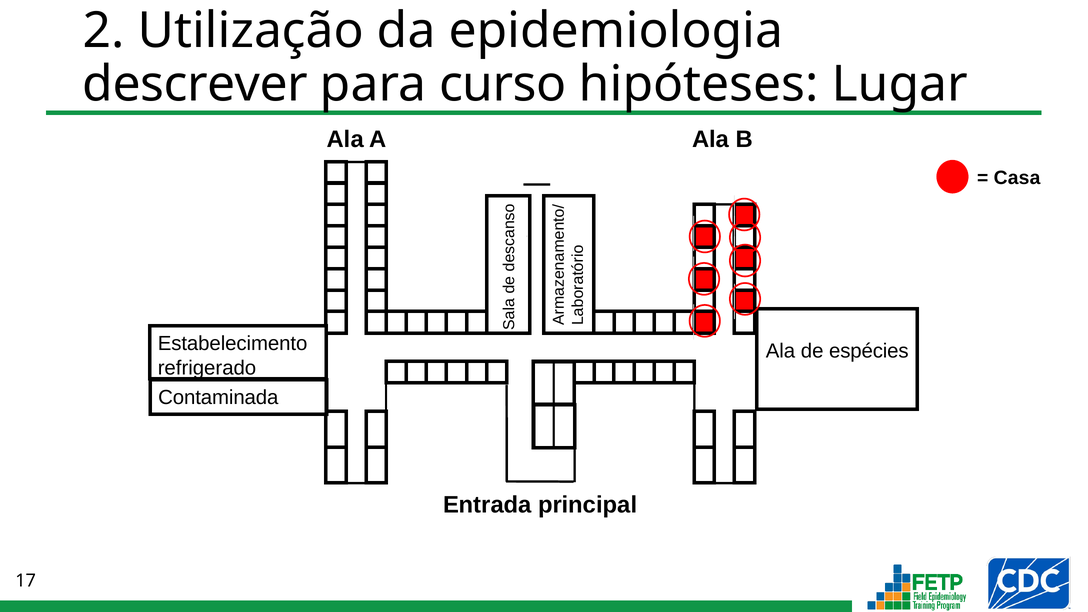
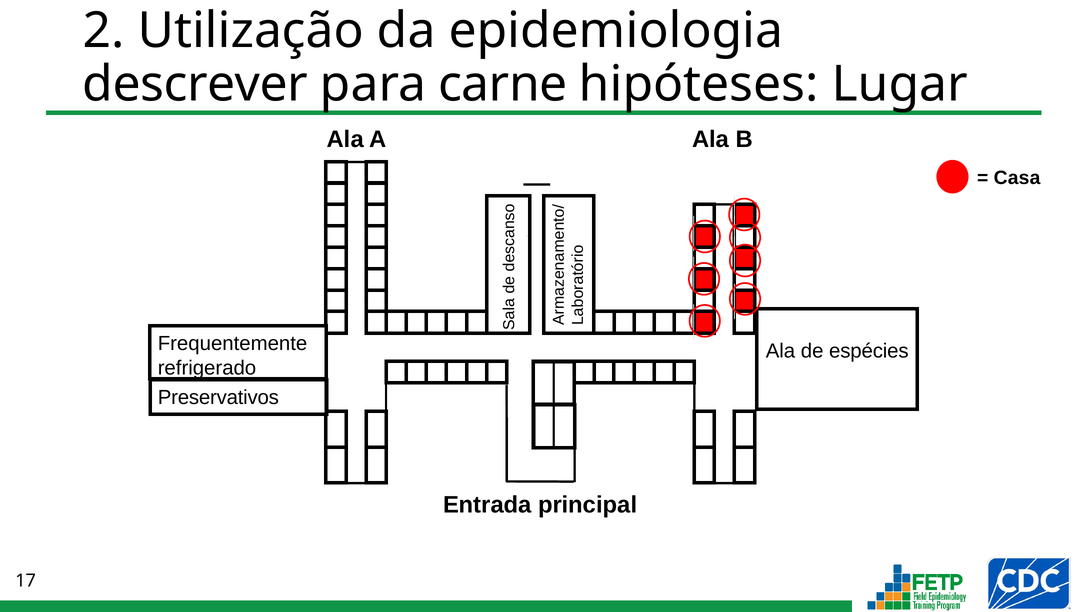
curso: curso -> carne
Estabelecimento: Estabelecimento -> Frequentemente
Contaminada: Contaminada -> Preservativos
